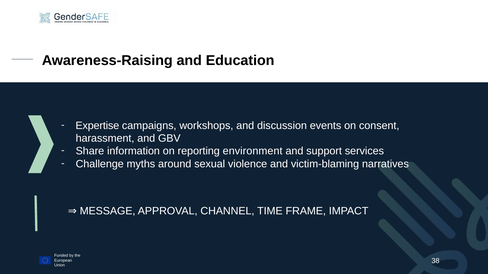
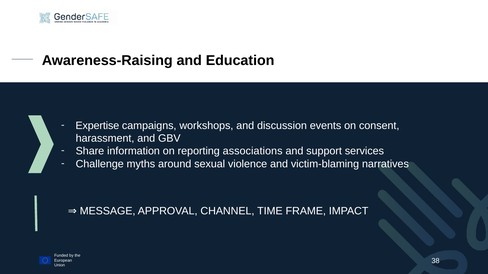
environment: environment -> associations
